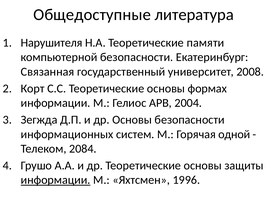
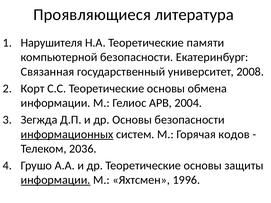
Общедоступные: Общедоступные -> Проявляющиеся
формах: формах -> обмена
информационных underline: none -> present
одной: одной -> кодов
2084: 2084 -> 2036
